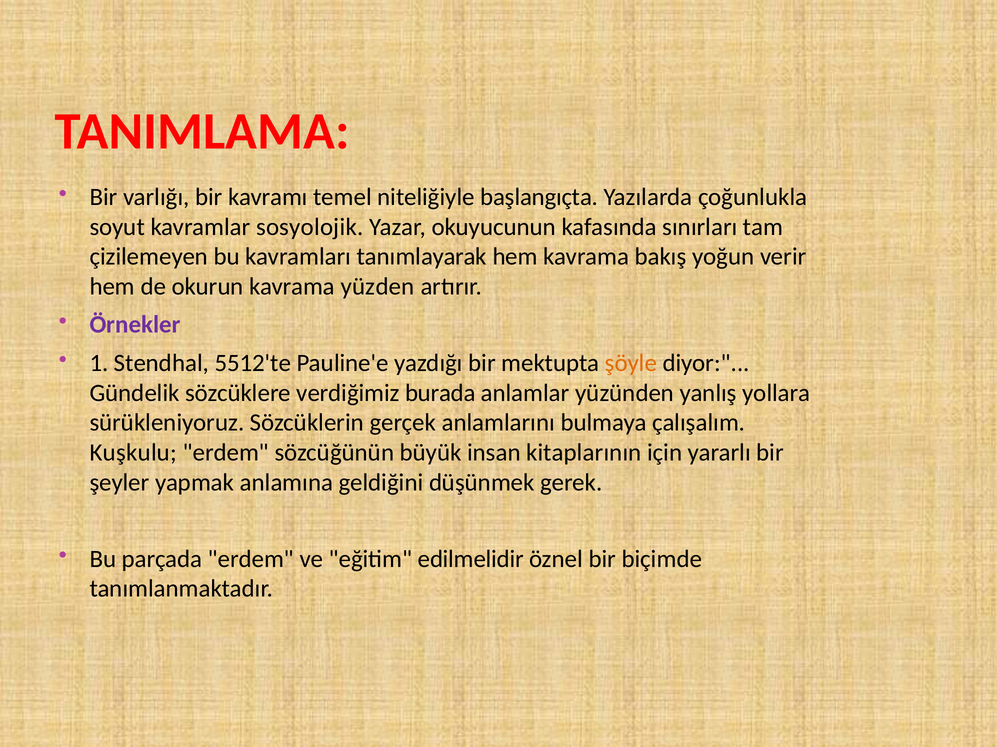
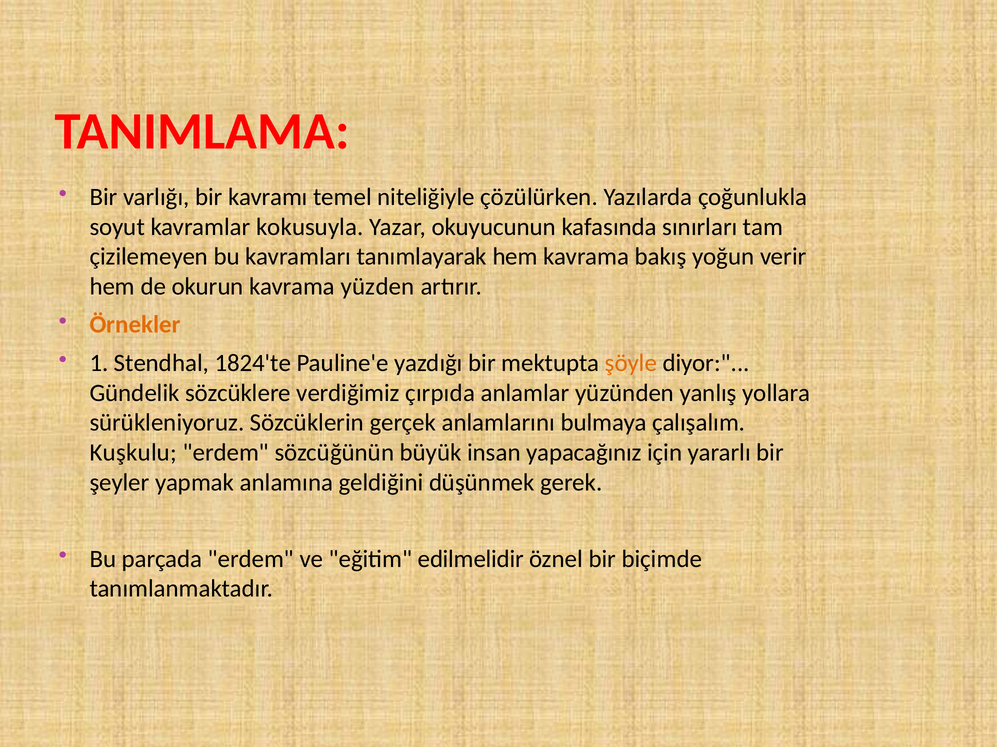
başlangıçta: başlangıçta -> çözülürken
sosyolojik: sosyolojik -> kokusuyla
Örnekler colour: purple -> orange
5512'te: 5512'te -> 1824'te
burada: burada -> çırpıda
kitaplarının: kitaplarının -> yapacağınız
